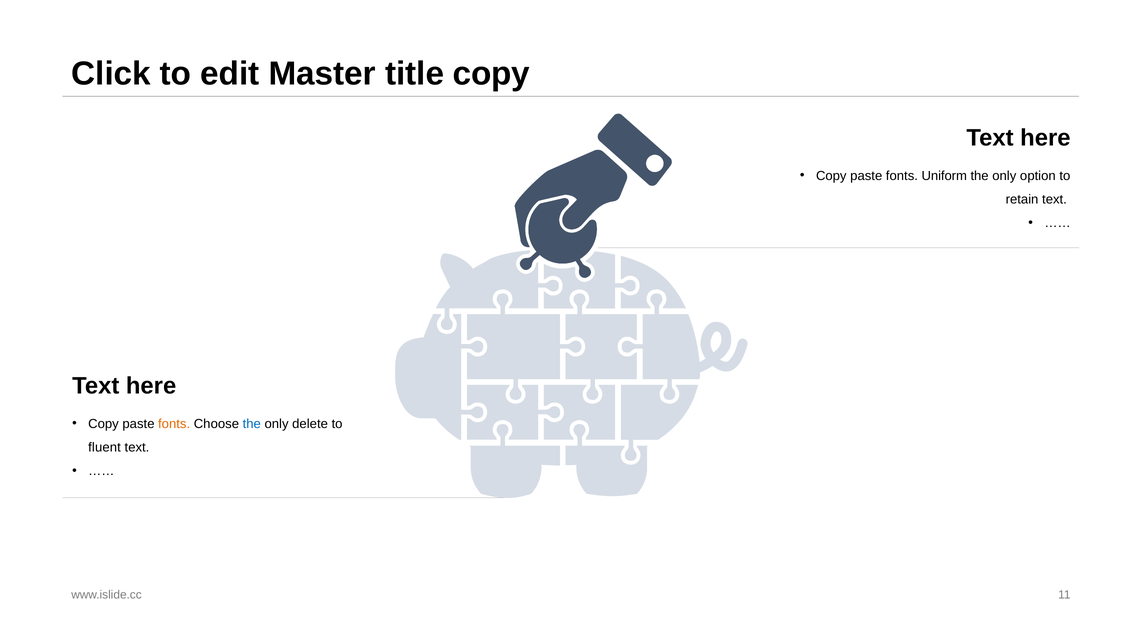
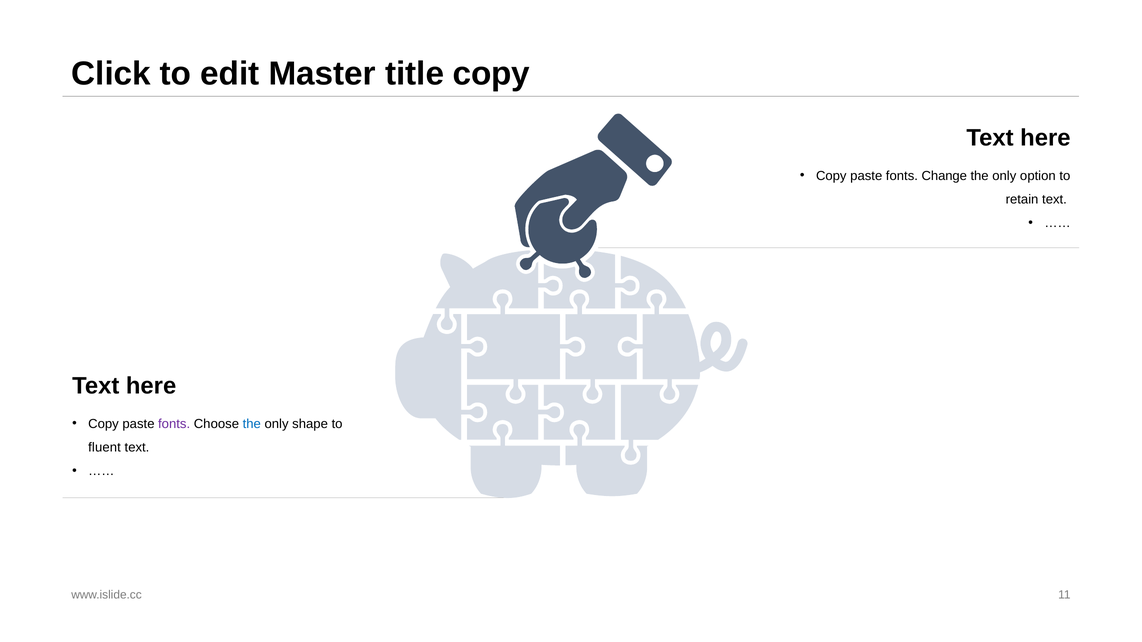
Uniform: Uniform -> Change
fonts at (174, 424) colour: orange -> purple
delete: delete -> shape
